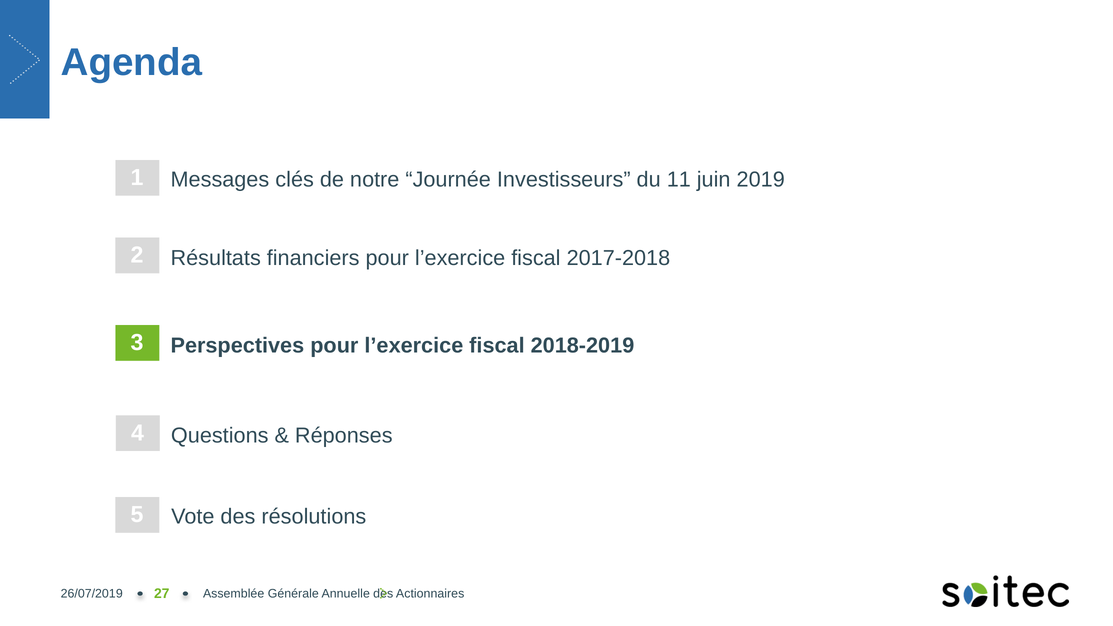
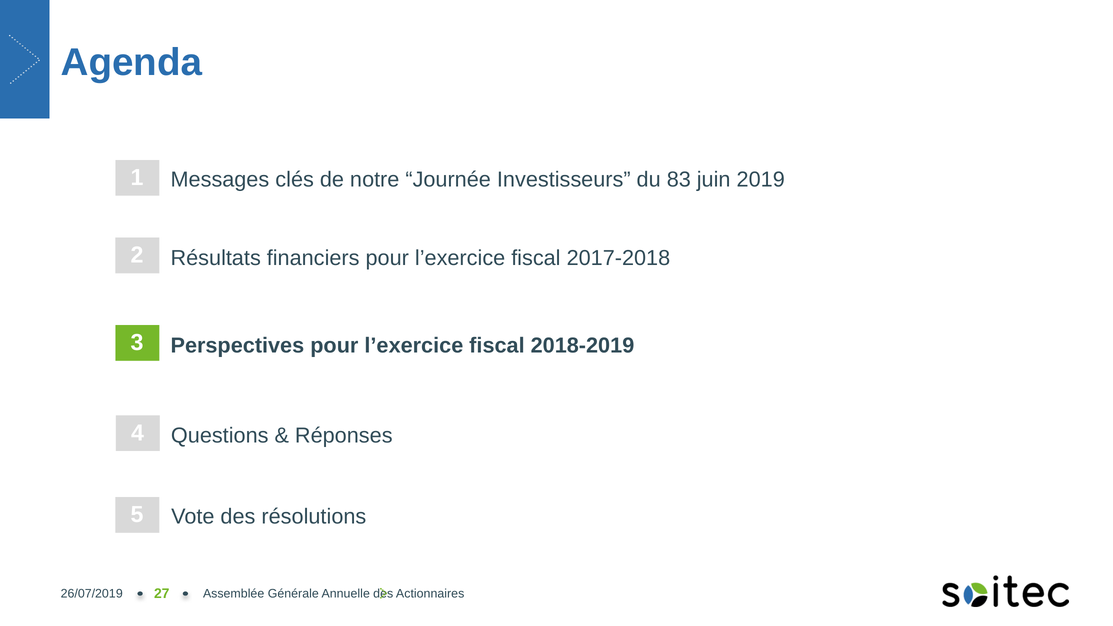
11: 11 -> 83
